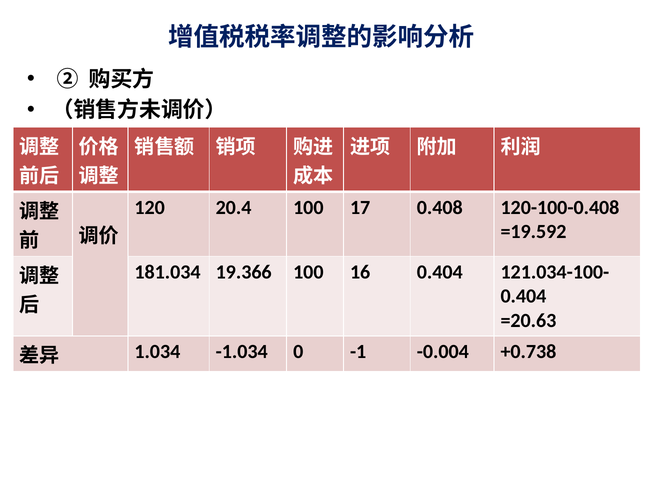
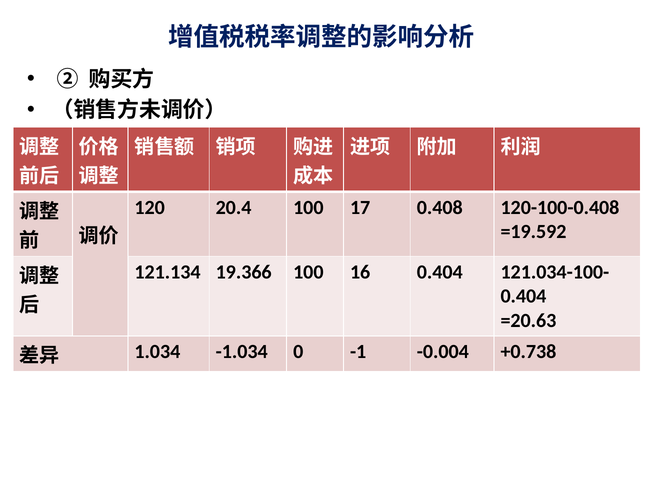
181.034: 181.034 -> 121.134
